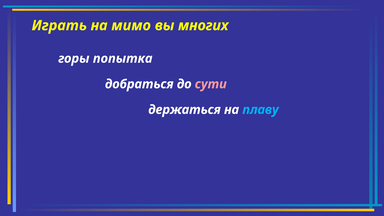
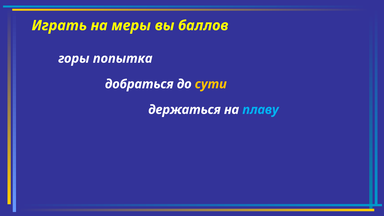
мимо: мимо -> меры
многих: многих -> баллов
сути colour: pink -> yellow
